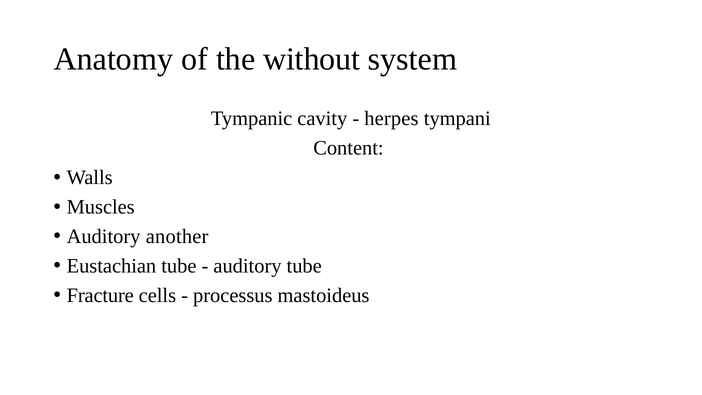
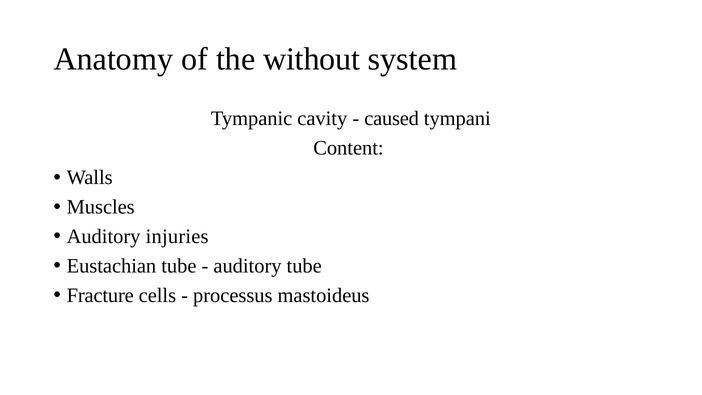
herpes: herpes -> caused
another: another -> injuries
